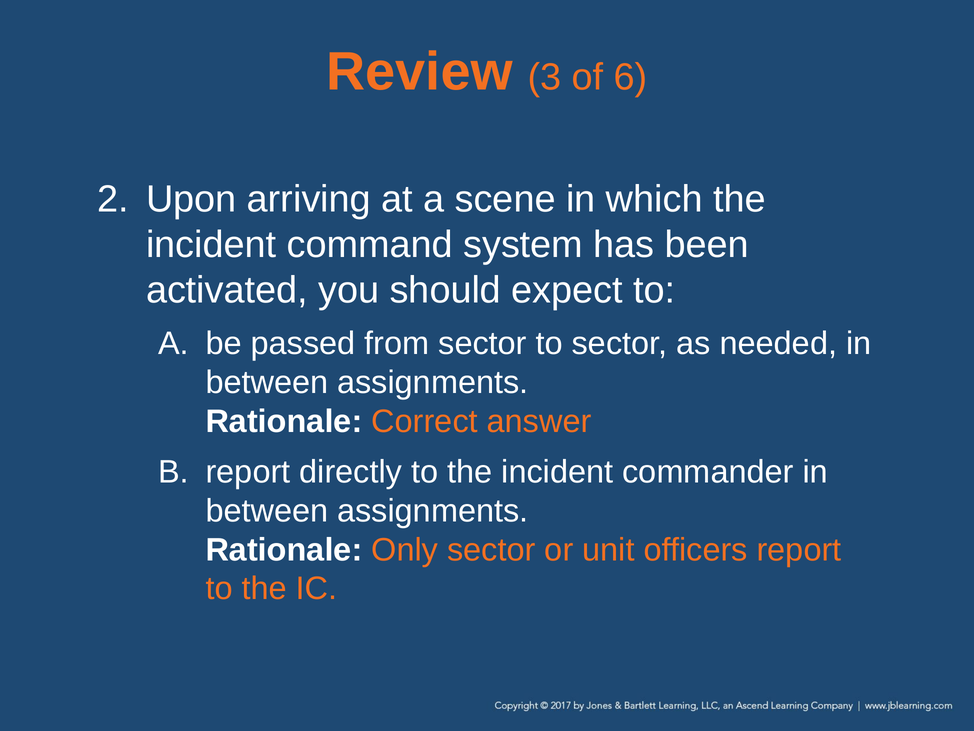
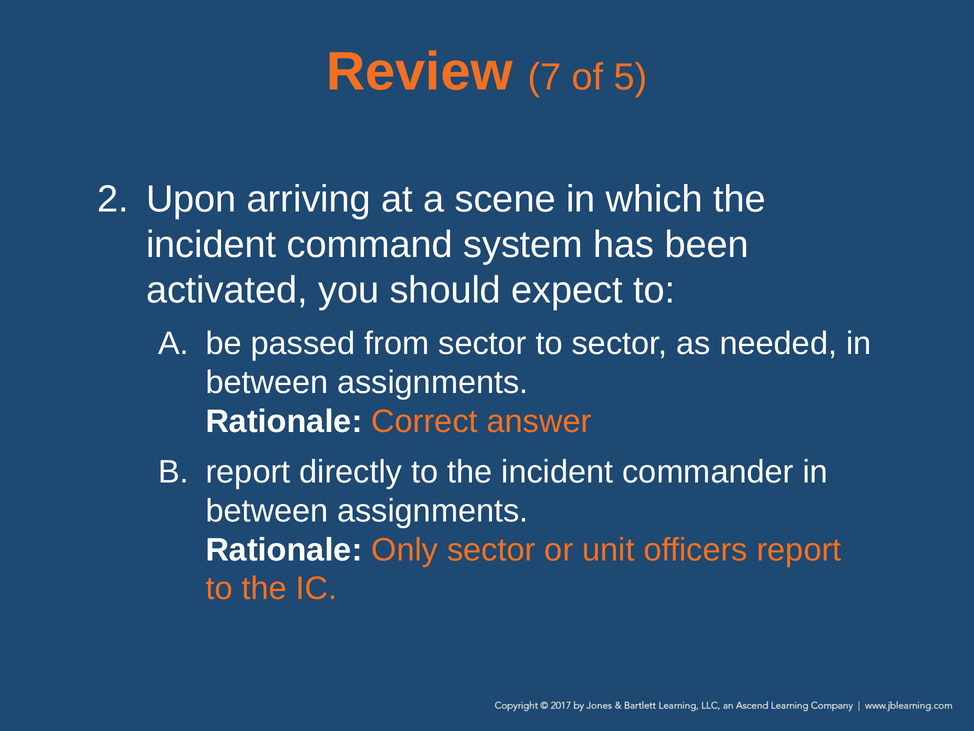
3: 3 -> 7
6: 6 -> 5
